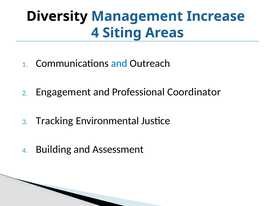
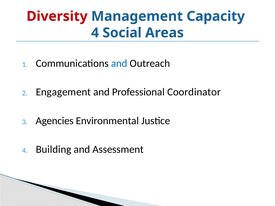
Diversity colour: black -> red
Increase: Increase -> Capacity
Siting: Siting -> Social
Tracking: Tracking -> Agencies
